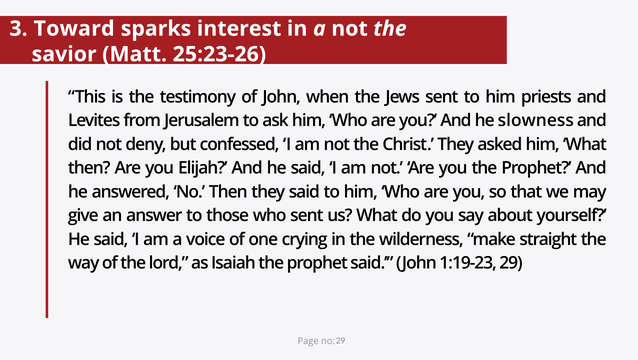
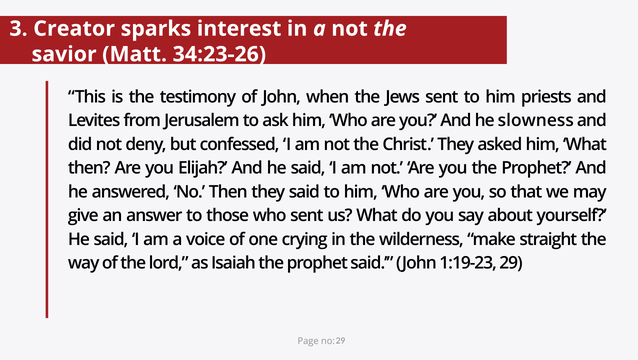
Toward: Toward -> Creator
25:23-26: 25:23-26 -> 34:23-26
